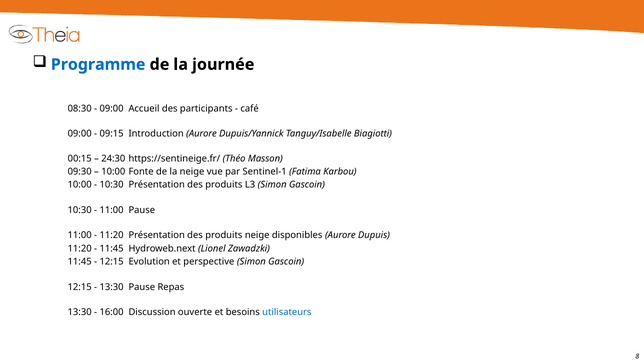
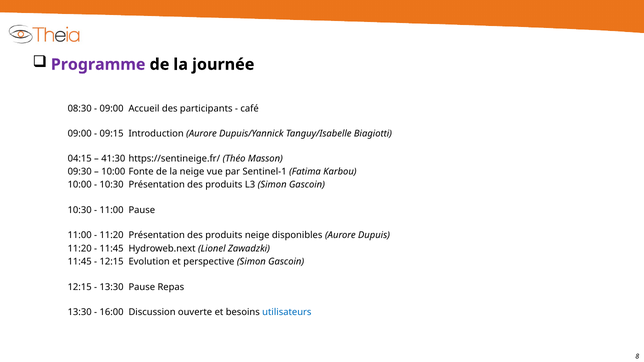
Programme colour: blue -> purple
00:15: 00:15 -> 04:15
24:30: 24:30 -> 41:30
